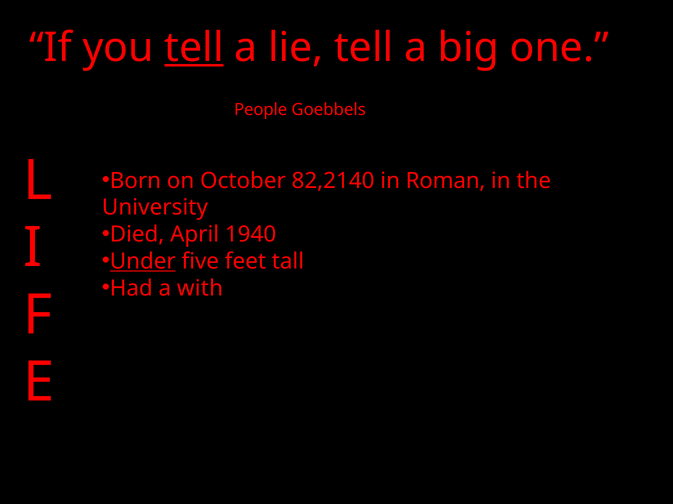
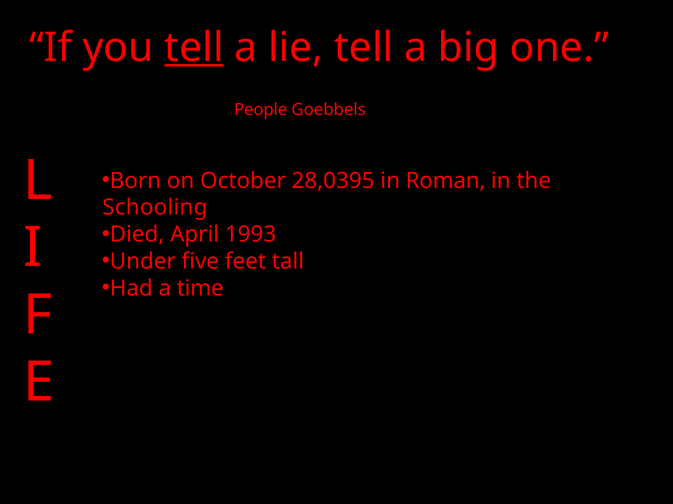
82,2140: 82,2140 -> 28,0395
University: University -> Schooling
1940: 1940 -> 1993
Under underline: present -> none
with: with -> time
